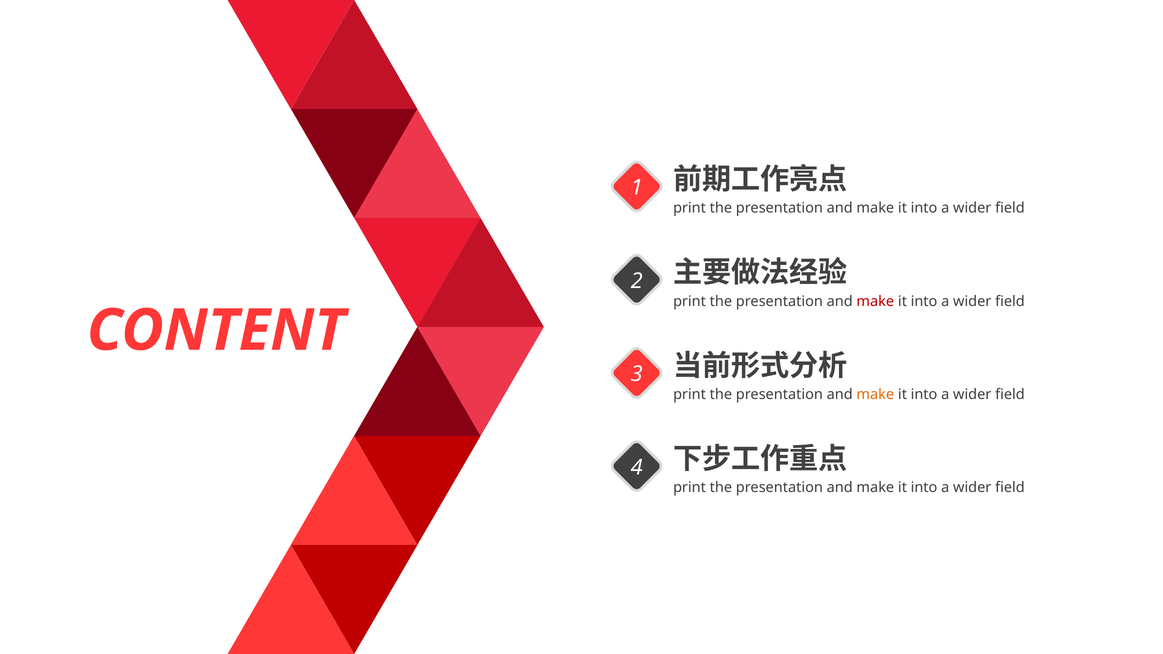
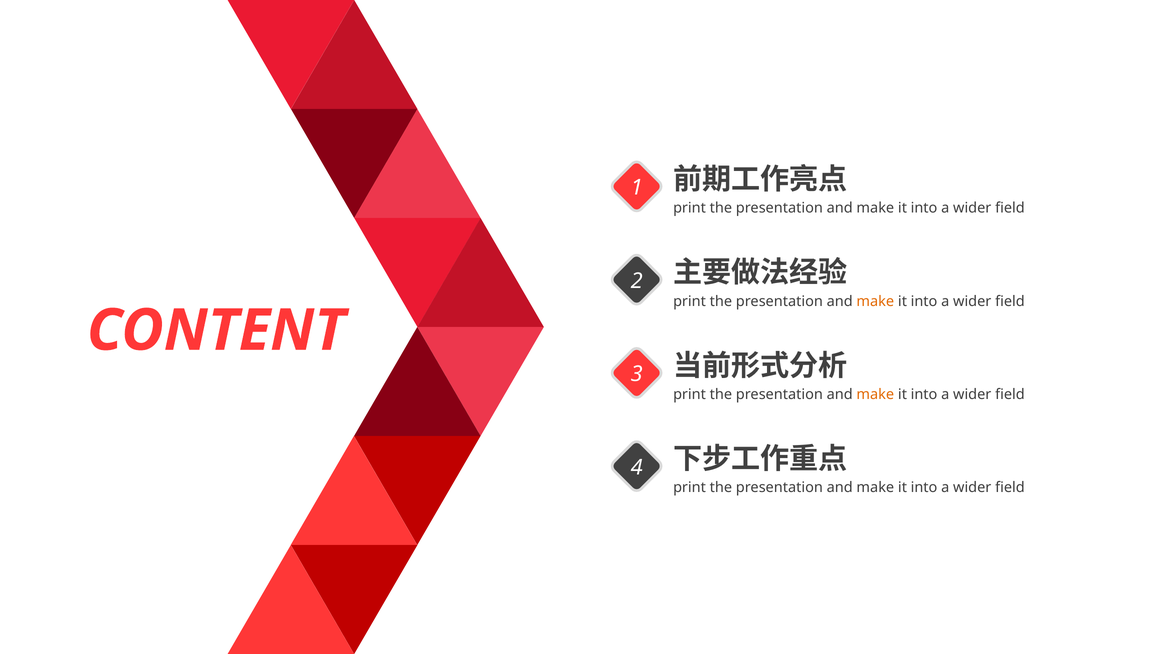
make at (875, 301) colour: red -> orange
